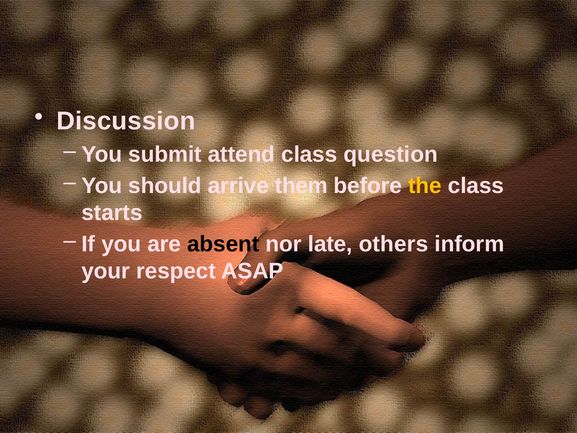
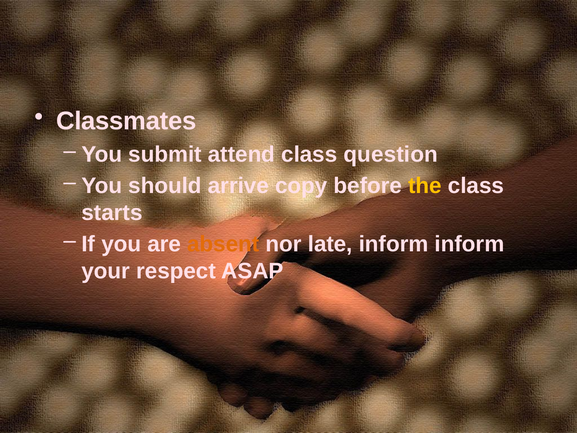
Discussion: Discussion -> Classmates
them: them -> copy
absent colour: black -> orange
late others: others -> inform
